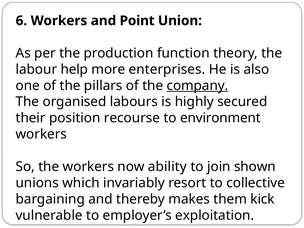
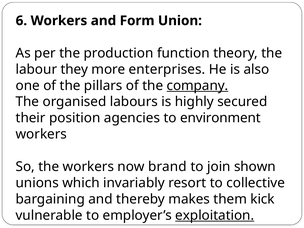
Point: Point -> Form
help: help -> they
recourse: recourse -> agencies
ability: ability -> brand
exploitation underline: none -> present
